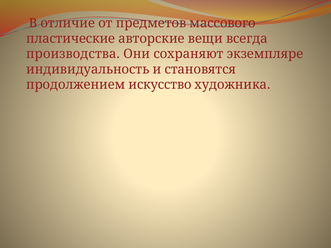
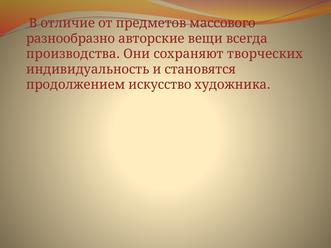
пластические: пластические -> разнообразно
экземпляре: экземпляре -> творческих
